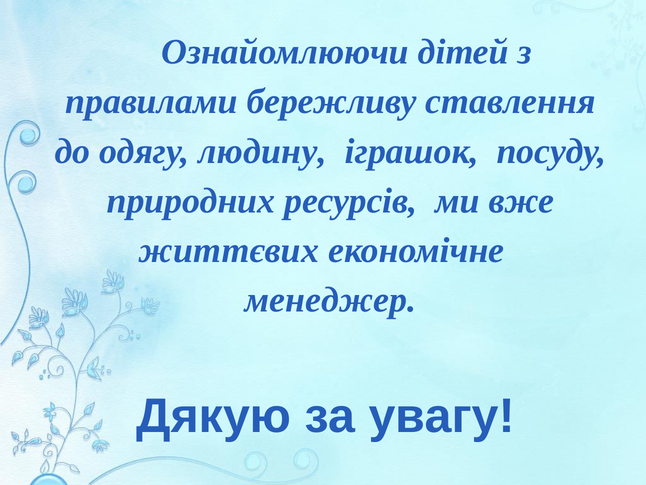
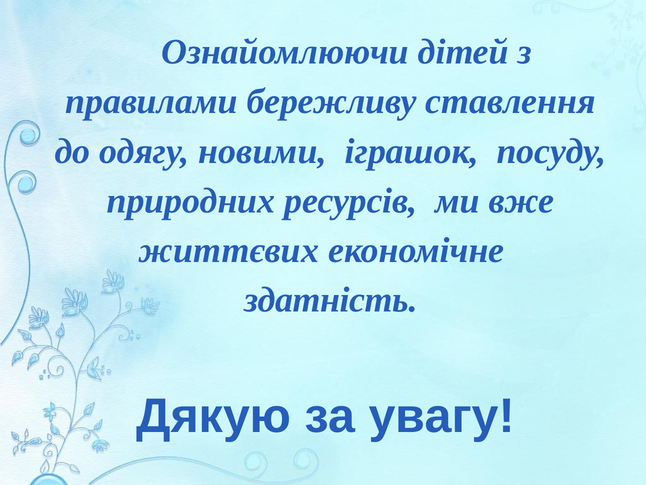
людину: людину -> новими
менеджер: менеджер -> здатність
